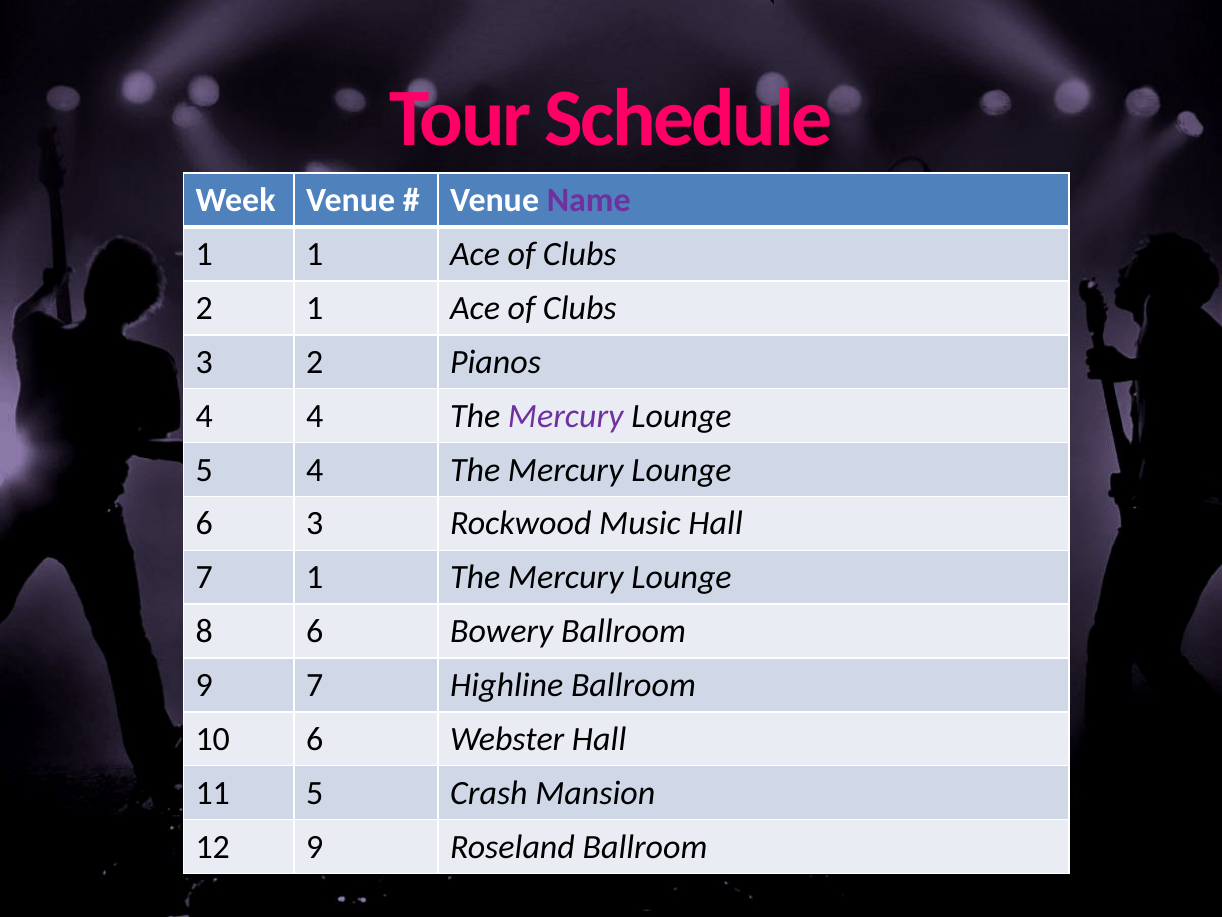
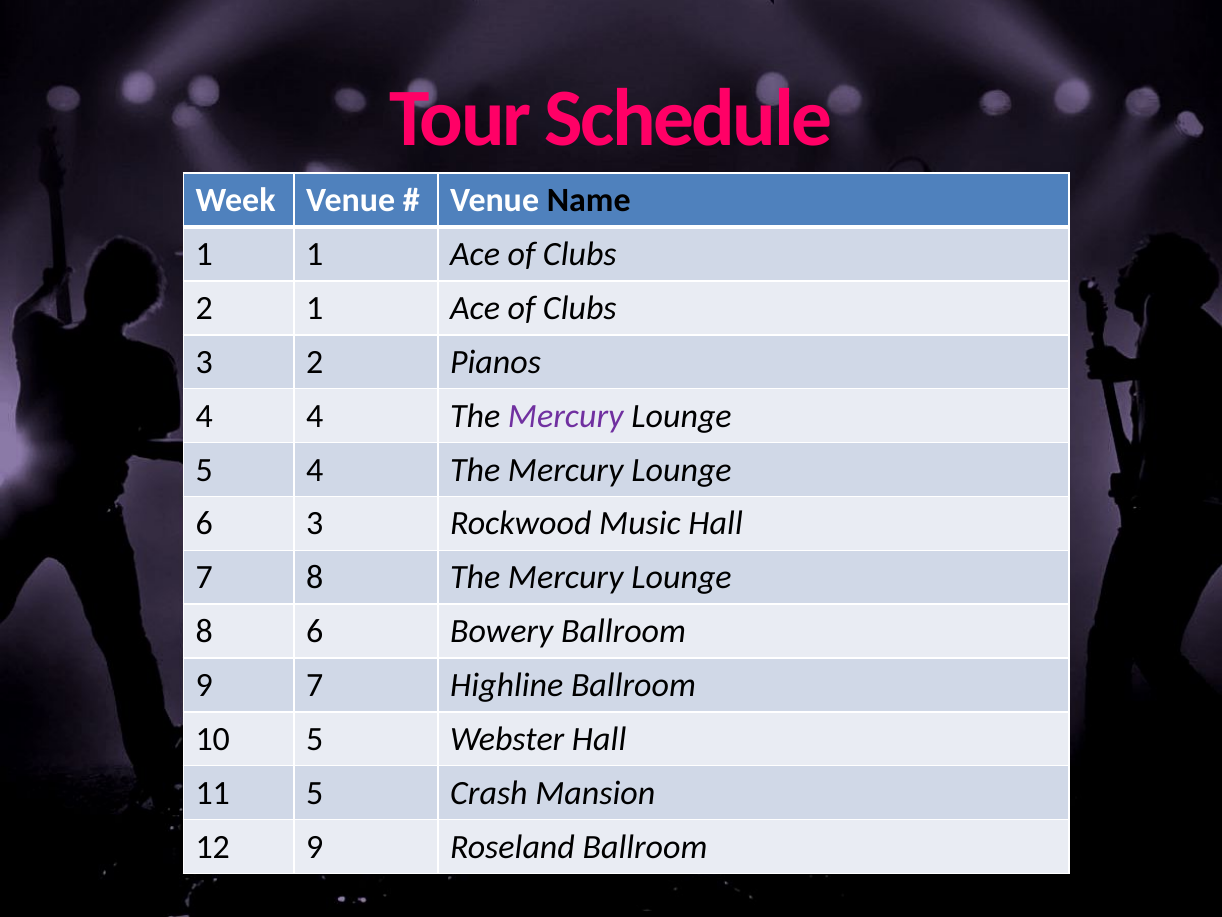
Name colour: purple -> black
7 1: 1 -> 8
10 6: 6 -> 5
